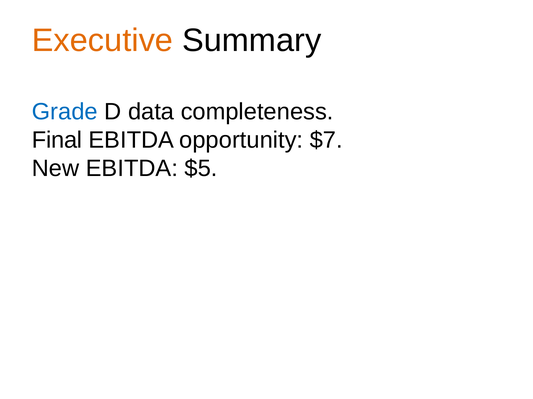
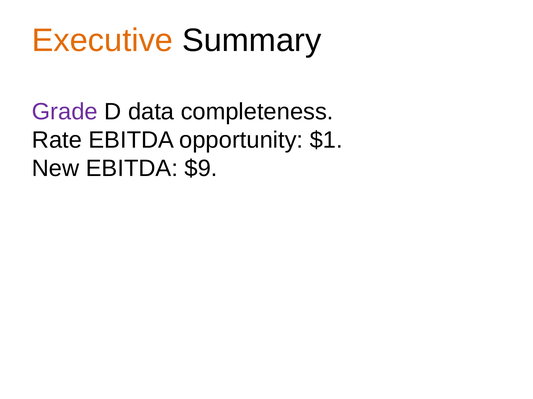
Grade colour: blue -> purple
Final: Final -> Rate
$7: $7 -> $1
$5: $5 -> $9
